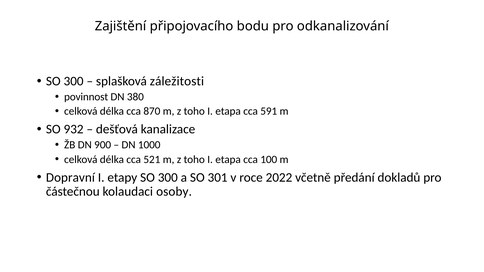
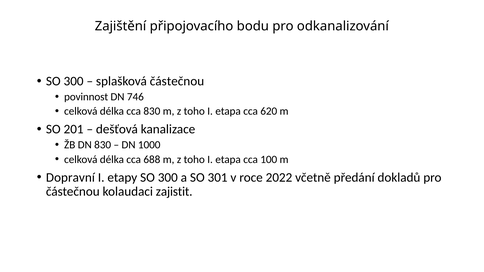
splašková záležitosti: záležitosti -> částečnou
380: 380 -> 746
cca 870: 870 -> 830
591: 591 -> 620
932: 932 -> 201
DN 900: 900 -> 830
521: 521 -> 688
osoby: osoby -> zajistit
